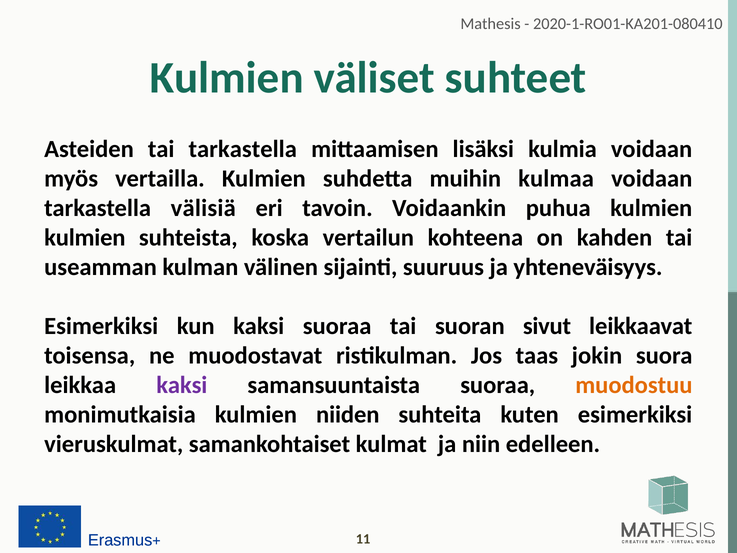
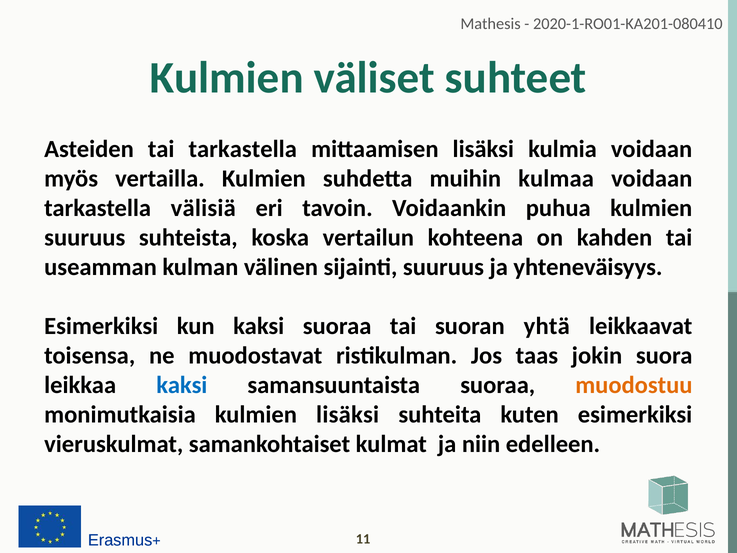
kulmien at (85, 238): kulmien -> suuruus
sivut: sivut -> yhtä
kaksi at (182, 385) colour: purple -> blue
kulmien niiden: niiden -> lisäksi
